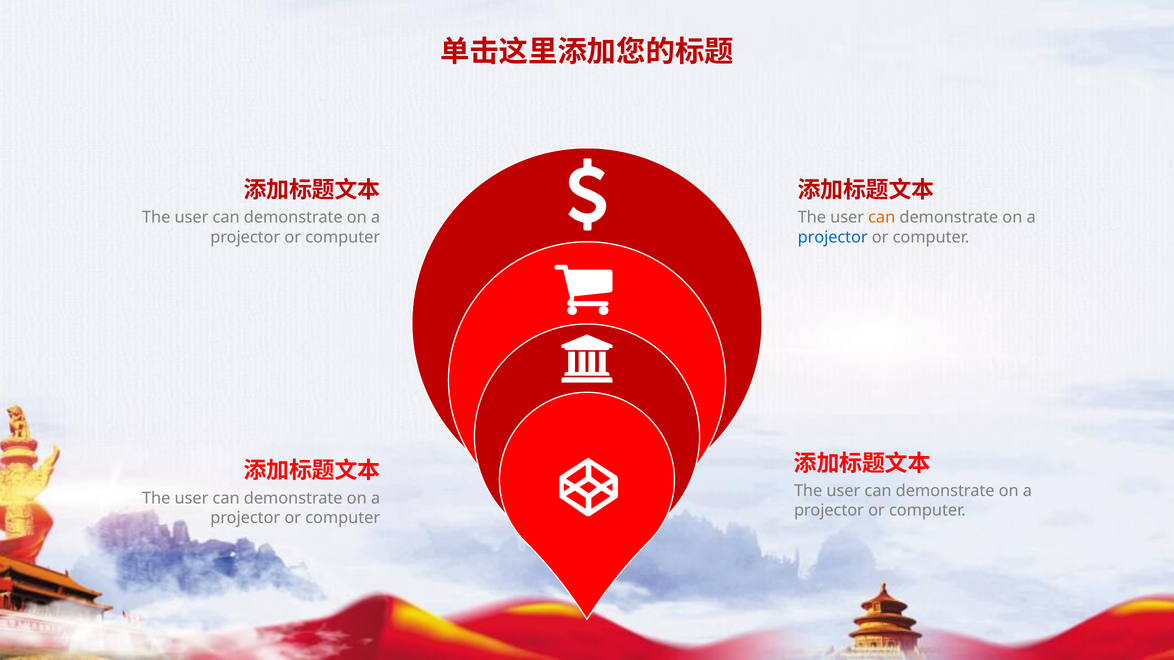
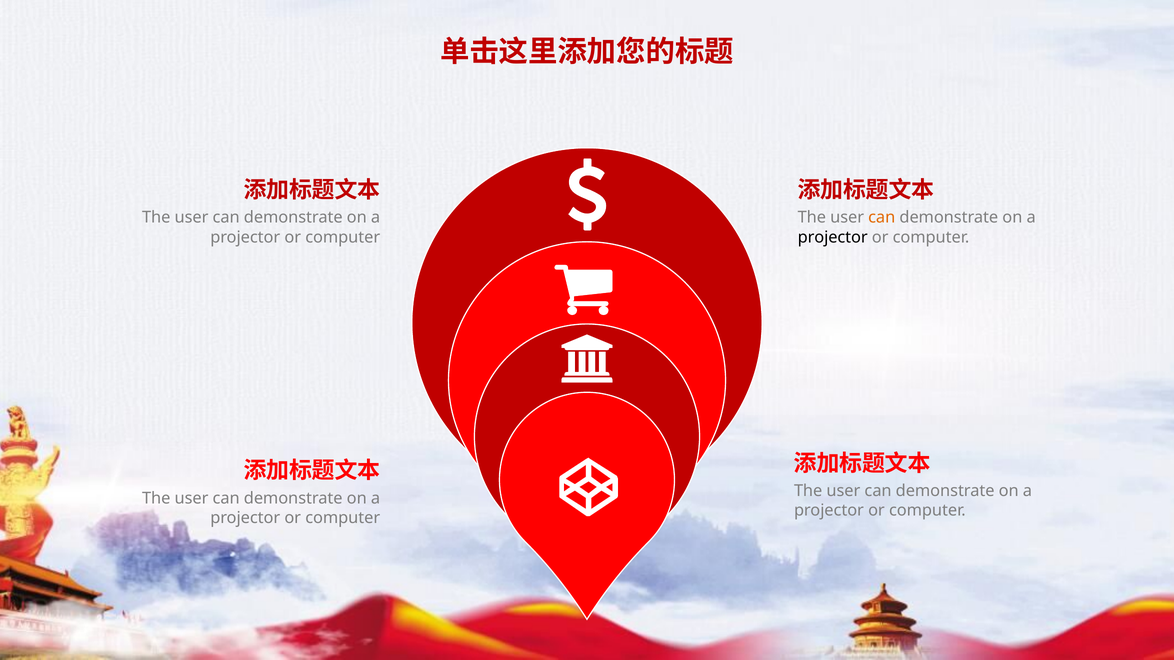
projector at (833, 237) colour: blue -> black
